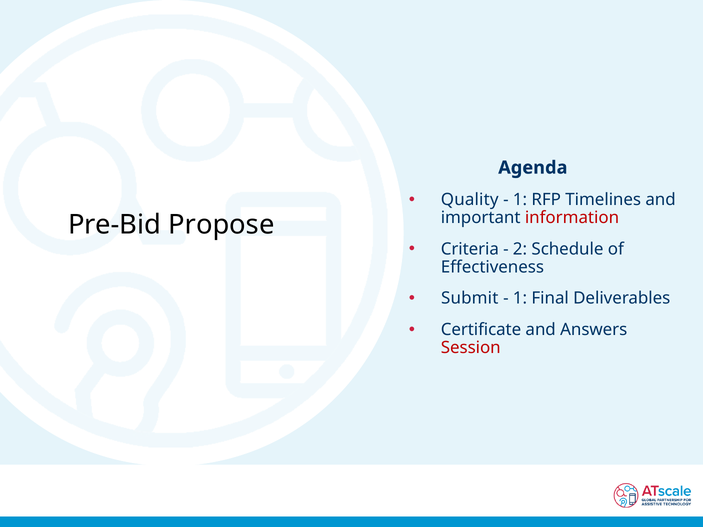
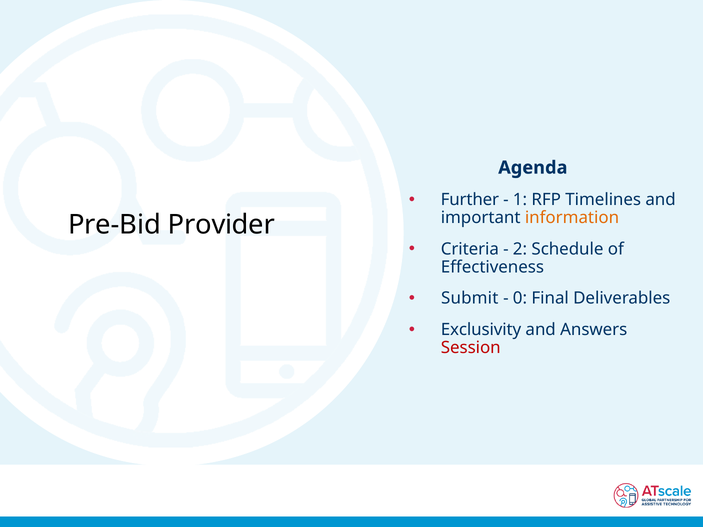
Quality: Quality -> Further
information colour: red -> orange
Propose: Propose -> Provider
1 at (520, 299): 1 -> 0
Certificate: Certificate -> Exclusivity
